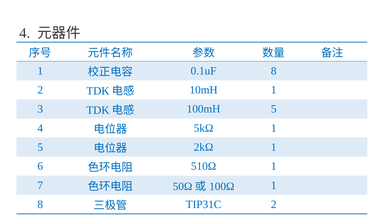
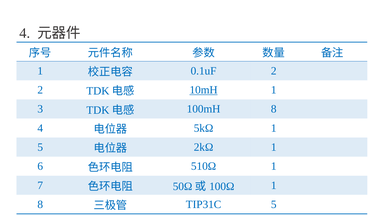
0.1uF 8: 8 -> 2
10mH underline: none -> present
100mH 5: 5 -> 8
TIP31C 2: 2 -> 5
